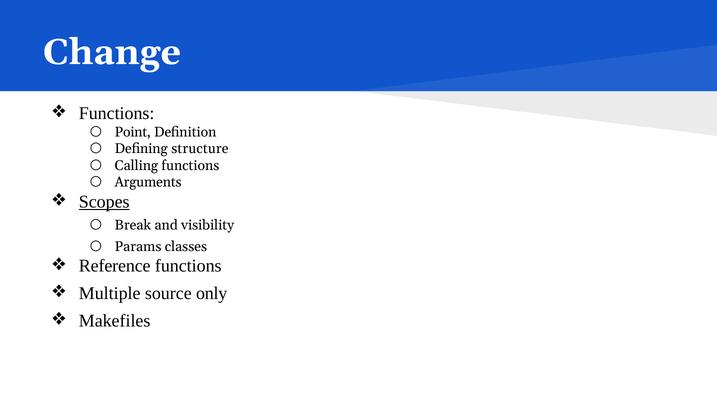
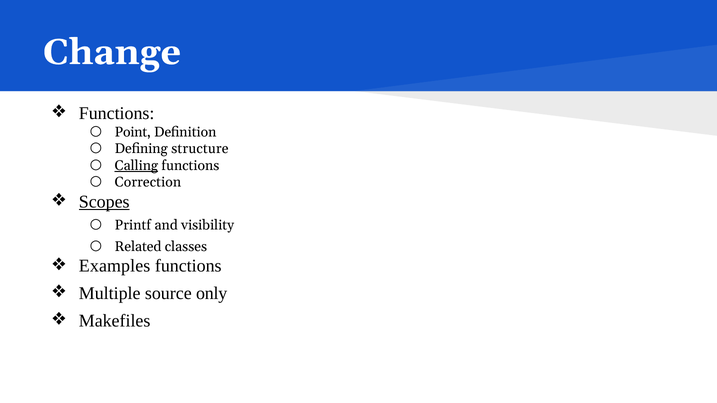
Calling underline: none -> present
Arguments: Arguments -> Correction
Break: Break -> Printf
Params: Params -> Related
Reference: Reference -> Examples
